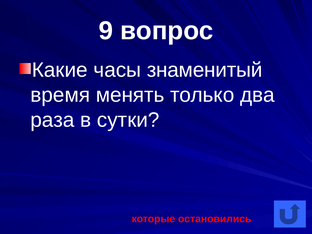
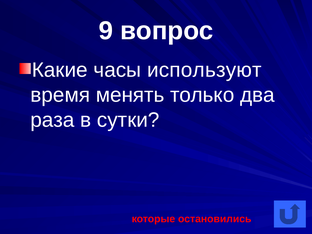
знаменитый: знаменитый -> используют
